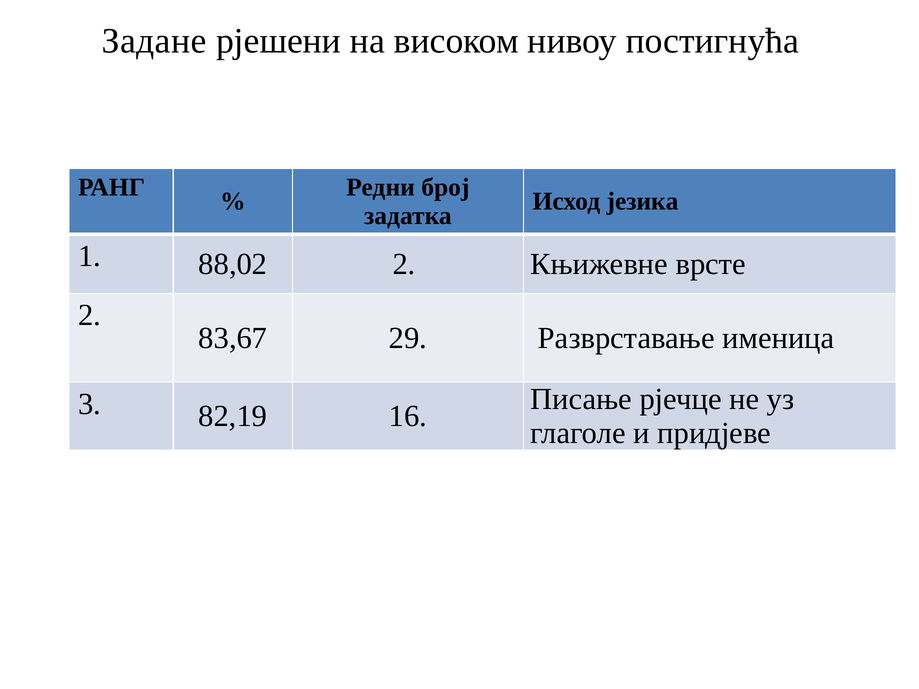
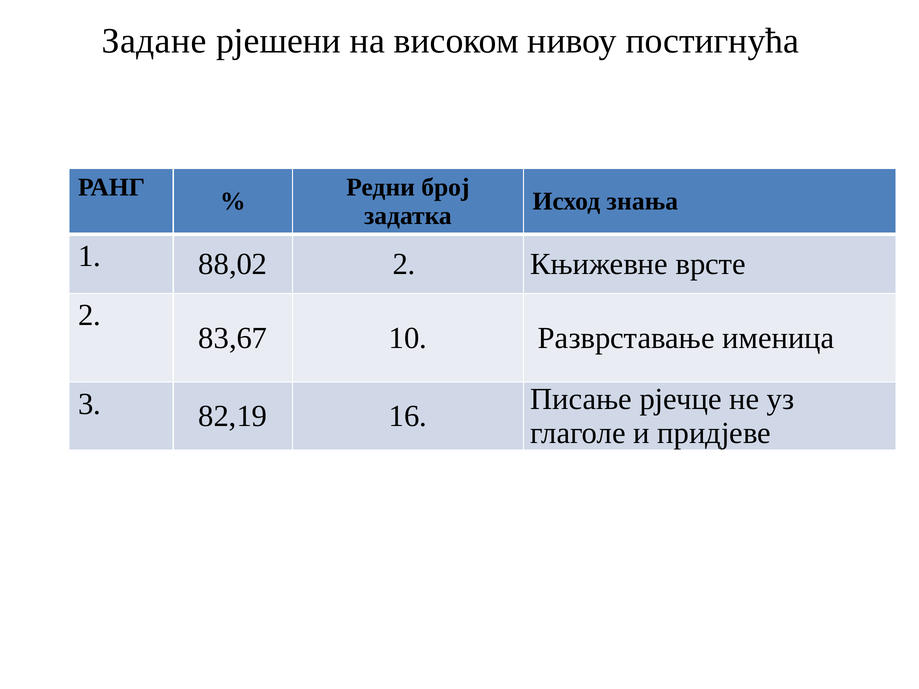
језика: језика -> знања
29: 29 -> 10
